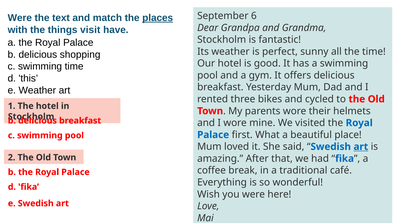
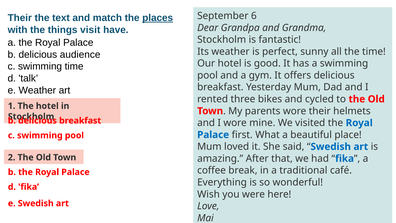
Were at (20, 18): Were -> Their
shopping: shopping -> audience
this: this -> talk
art at (361, 147) underline: present -> none
